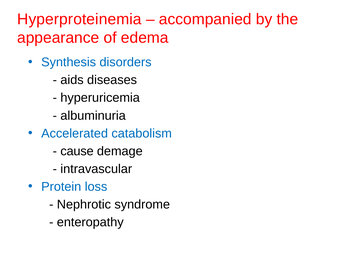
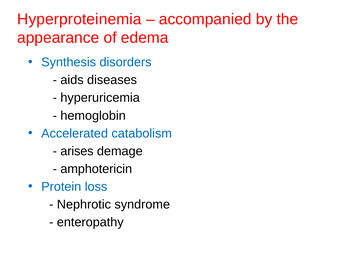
albuminuria: albuminuria -> hemoglobin
cause: cause -> arises
intravascular: intravascular -> amphotericin
